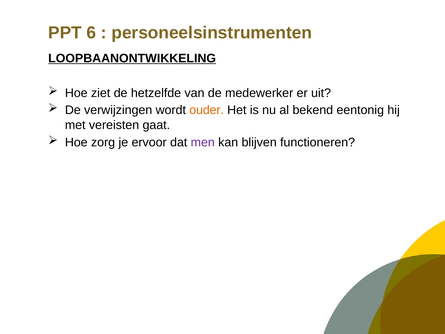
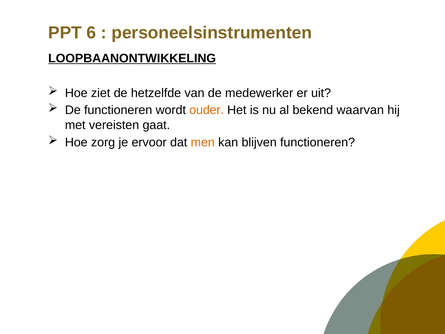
De verwijzingen: verwijzingen -> functioneren
eentonig: eentonig -> waarvan
men colour: purple -> orange
